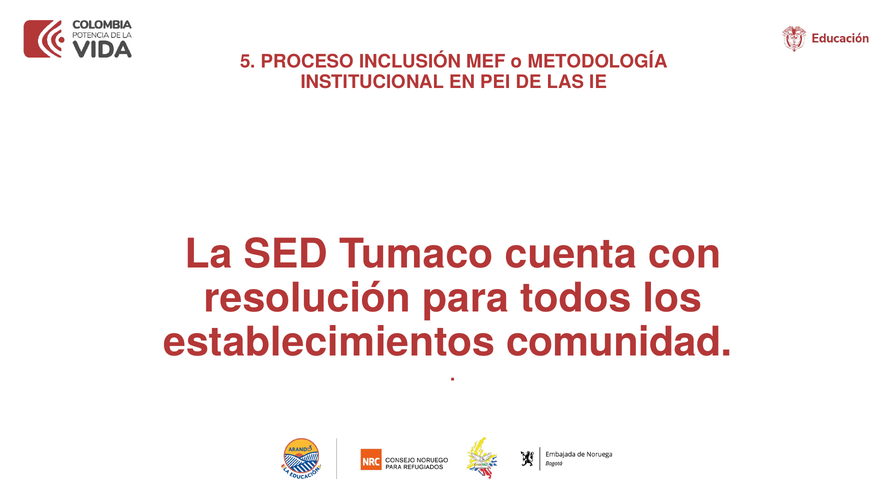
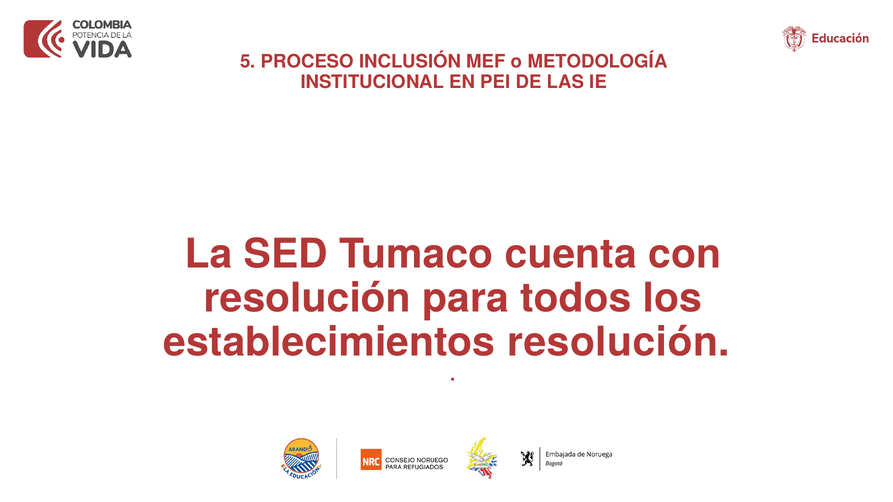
establecimientos comunidad: comunidad -> resolución
